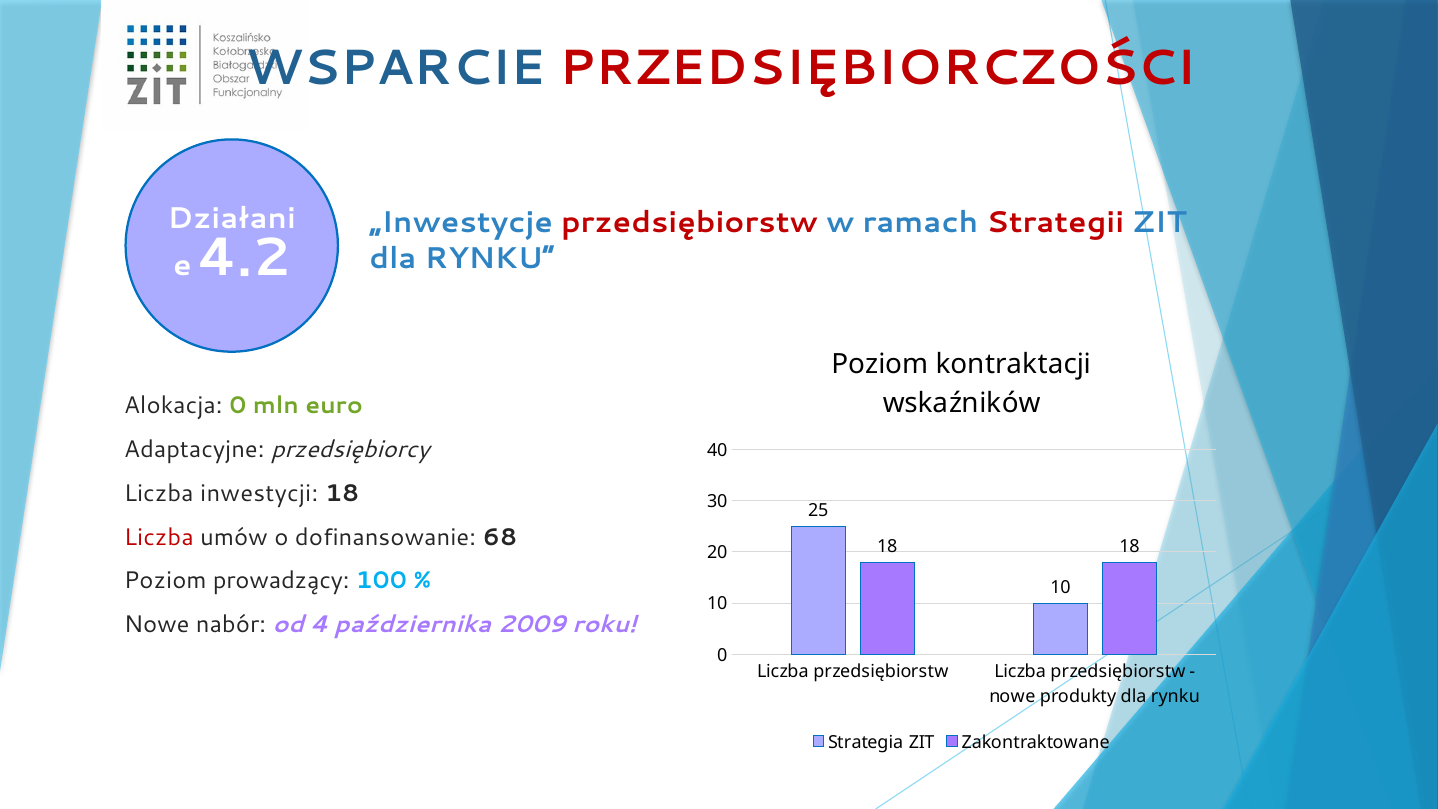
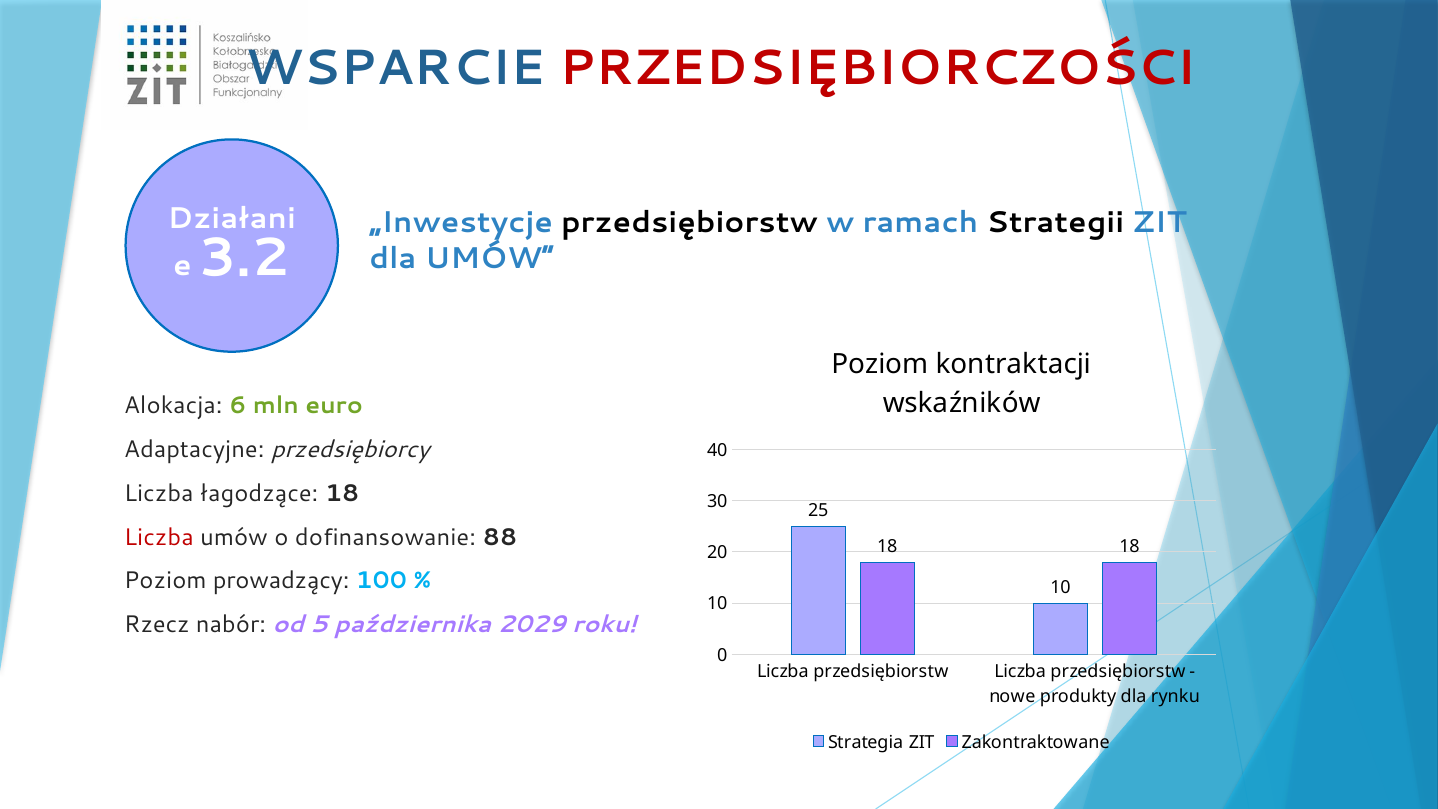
przedsiębiorstw at (689, 222) colour: red -> black
Strategii colour: red -> black
RYNKU at (490, 258): RYNKU -> UMÓW
4.2: 4.2 -> 3.2
Alokacja 0: 0 -> 6
inwestycji: inwestycji -> łagodzące
68: 68 -> 88
Nowe at (157, 624): Nowe -> Rzecz
4: 4 -> 5
2009: 2009 -> 2029
